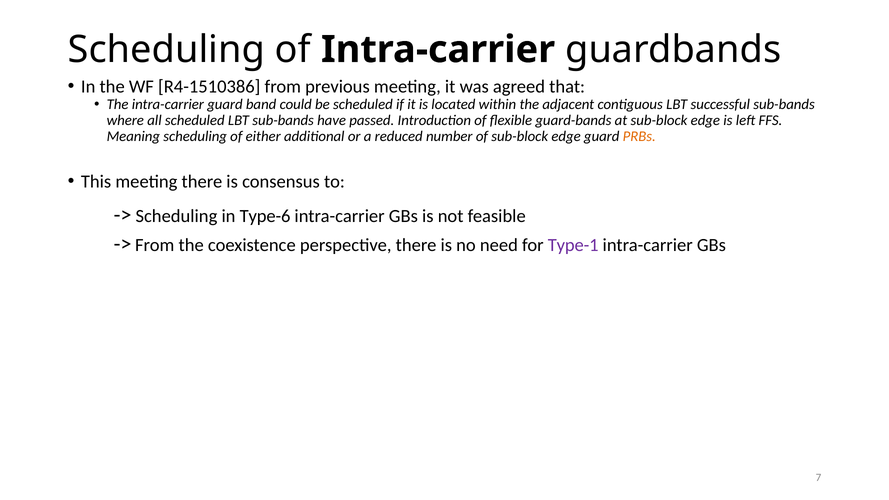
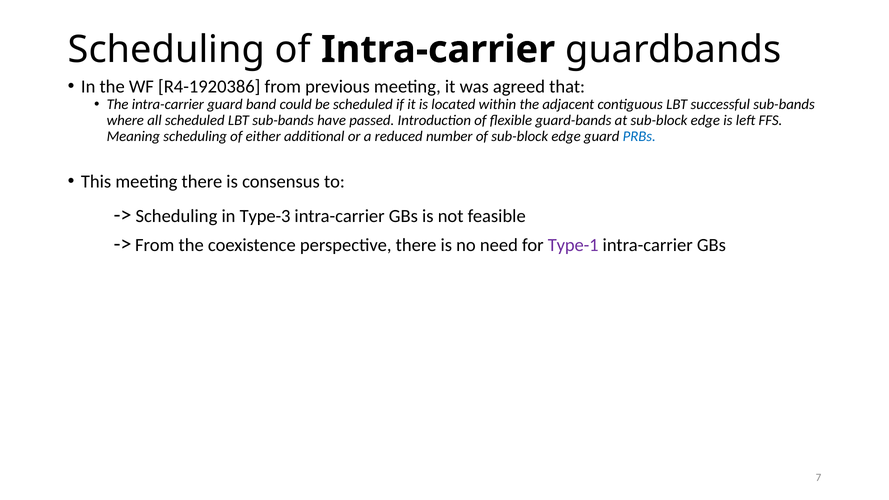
R4-1510386: R4-1510386 -> R4-1920386
PRBs colour: orange -> blue
Type-6: Type-6 -> Type-3
